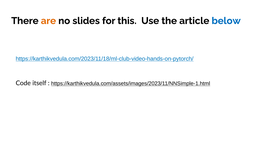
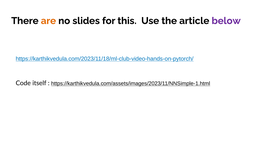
below colour: blue -> purple
